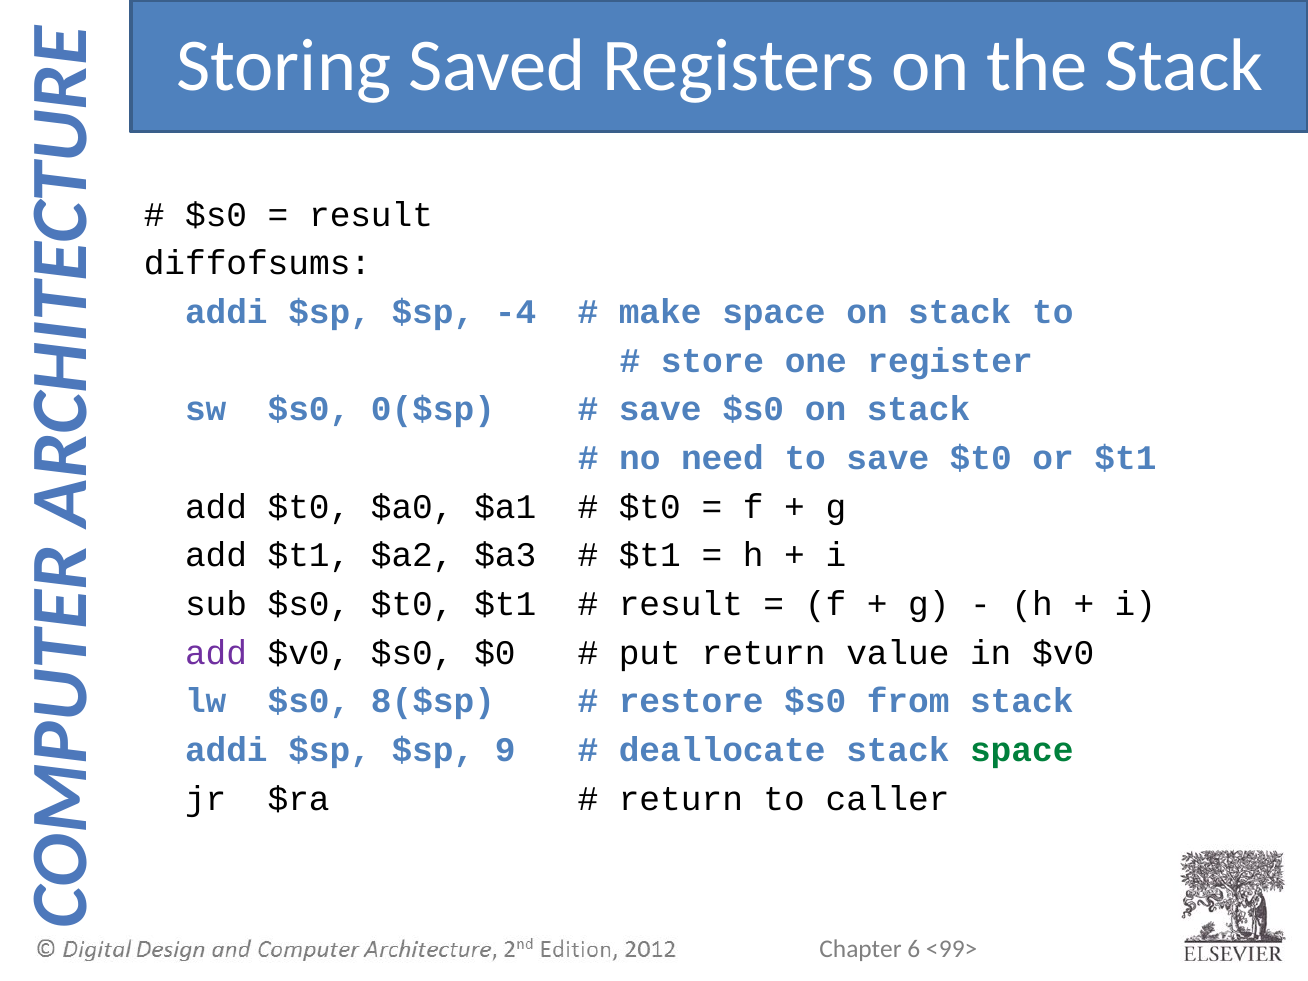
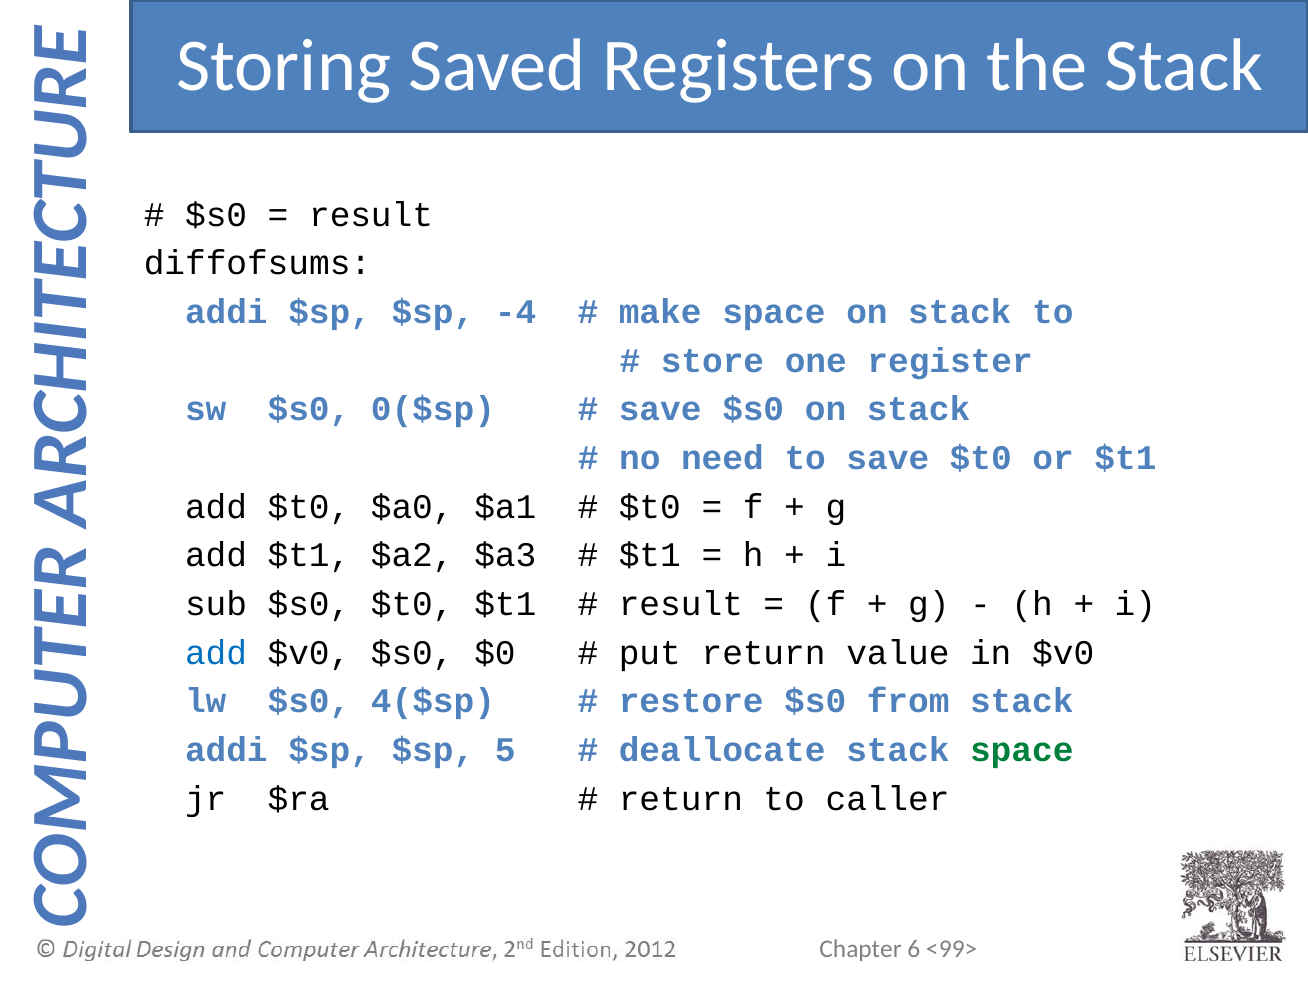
add at (216, 653) colour: purple -> blue
8($sp: 8($sp -> 4($sp
9: 9 -> 5
